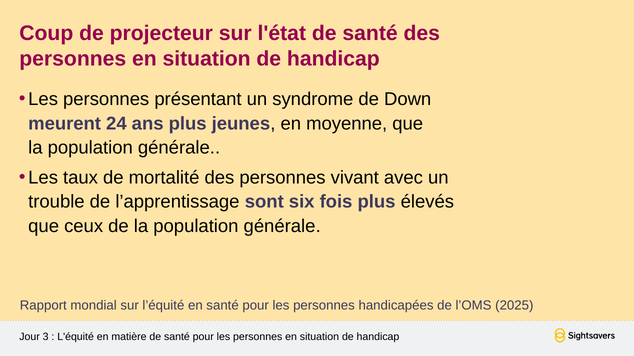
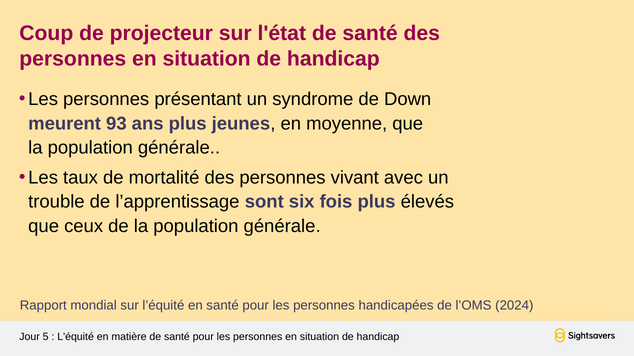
24: 24 -> 93
2025: 2025 -> 2024
3: 3 -> 5
